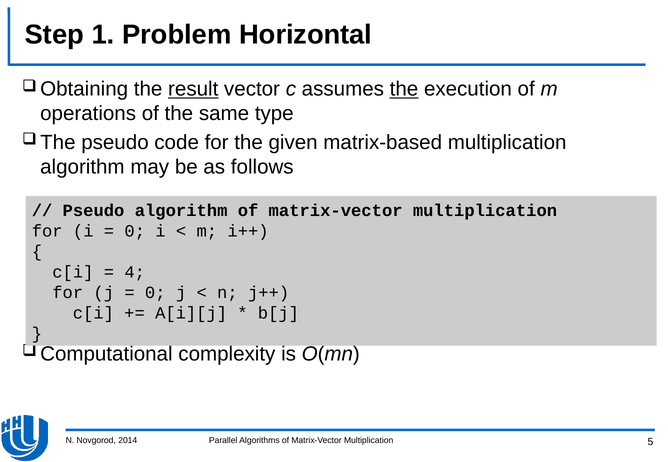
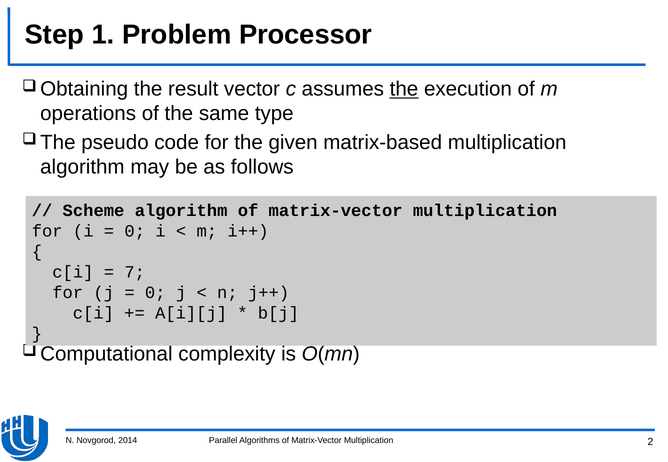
Horizontal: Horizontal -> Processor
result underline: present -> none
Pseudo at (93, 211): Pseudo -> Scheme
4: 4 -> 7
5: 5 -> 2
